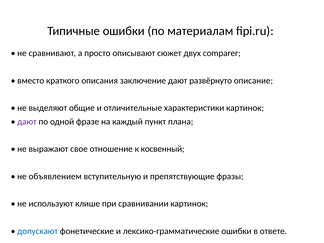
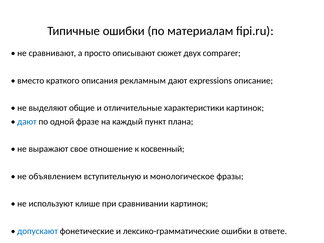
заключение: заключение -> рекламным
развёрнуто: развёрнуто -> expressions
дают at (27, 122) colour: purple -> blue
препятствующие: препятствующие -> монологическое
